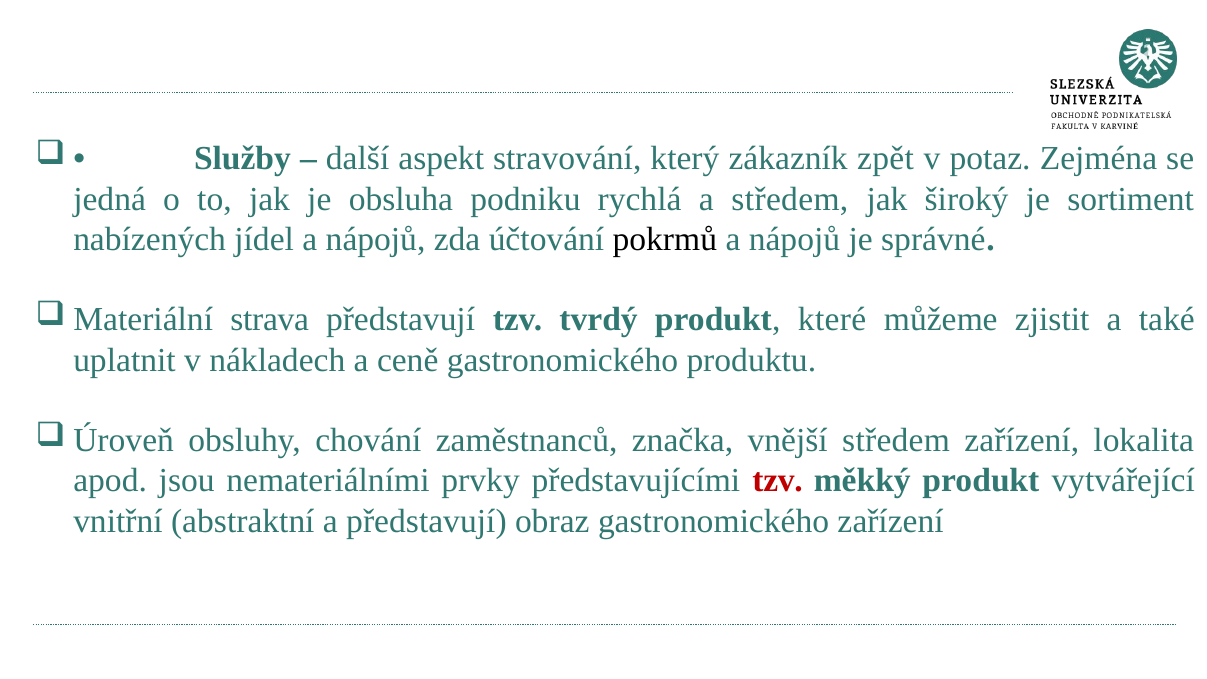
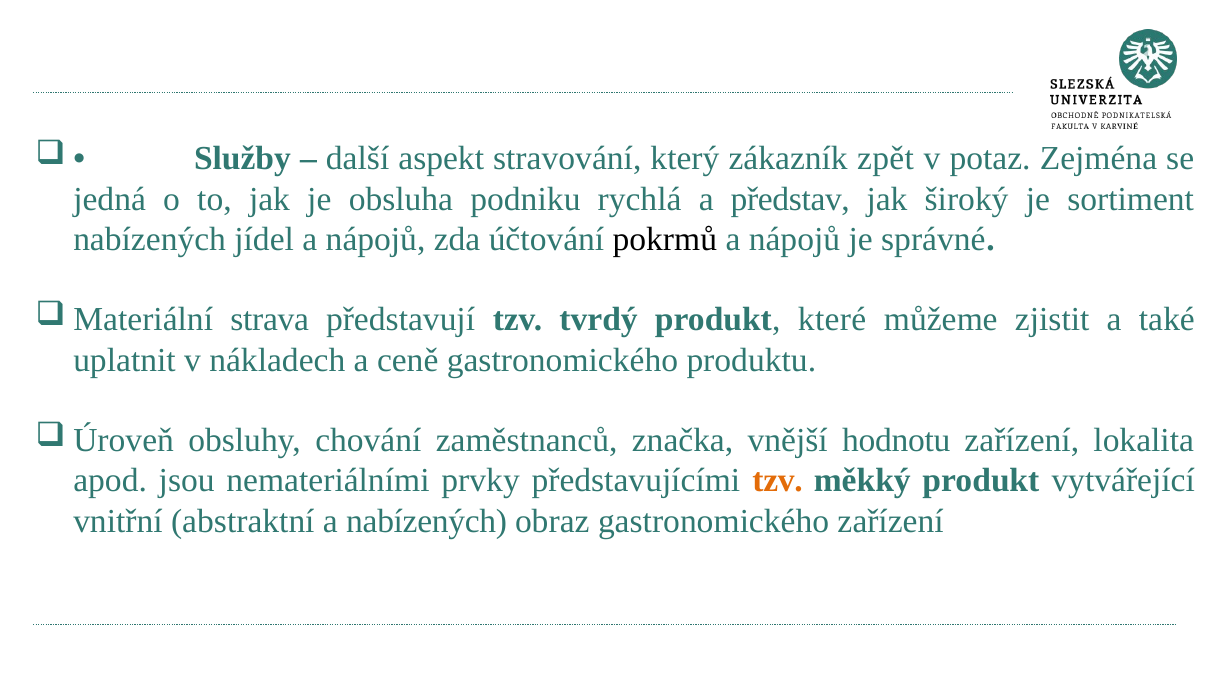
a středem: středem -> představ
vnější středem: středem -> hodnotu
tzv at (778, 481) colour: red -> orange
a představují: představují -> nabízených
